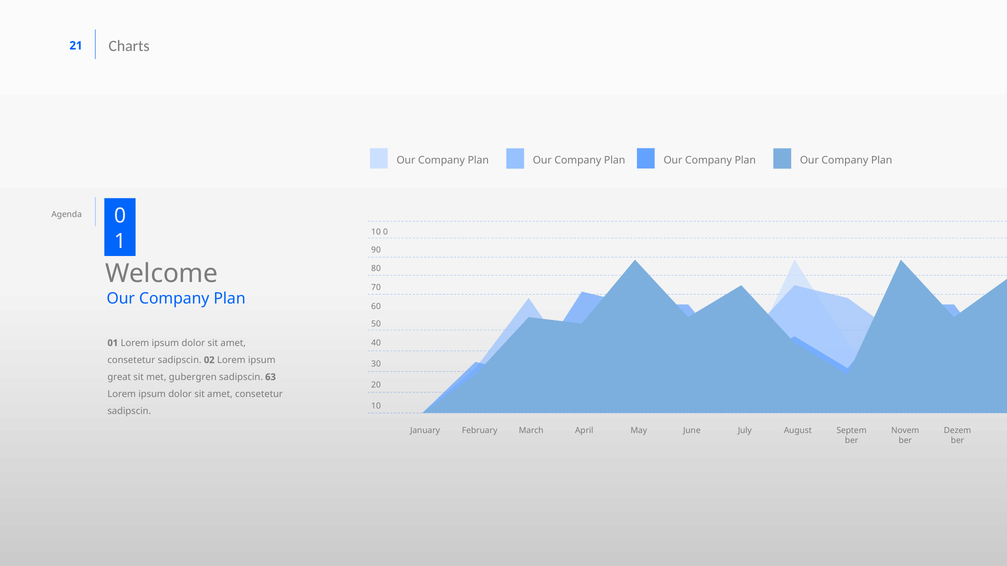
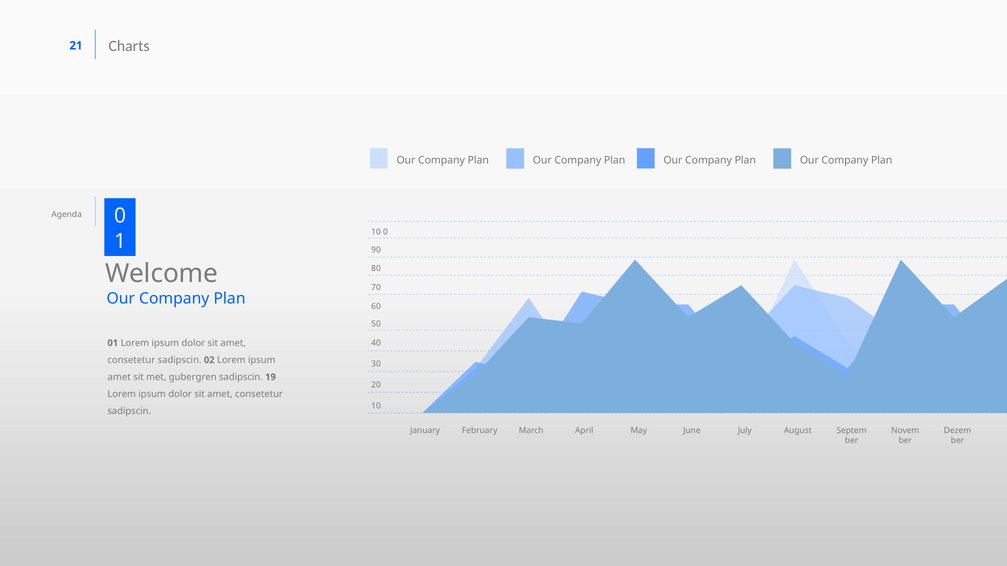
great at (119, 377): great -> amet
63: 63 -> 19
